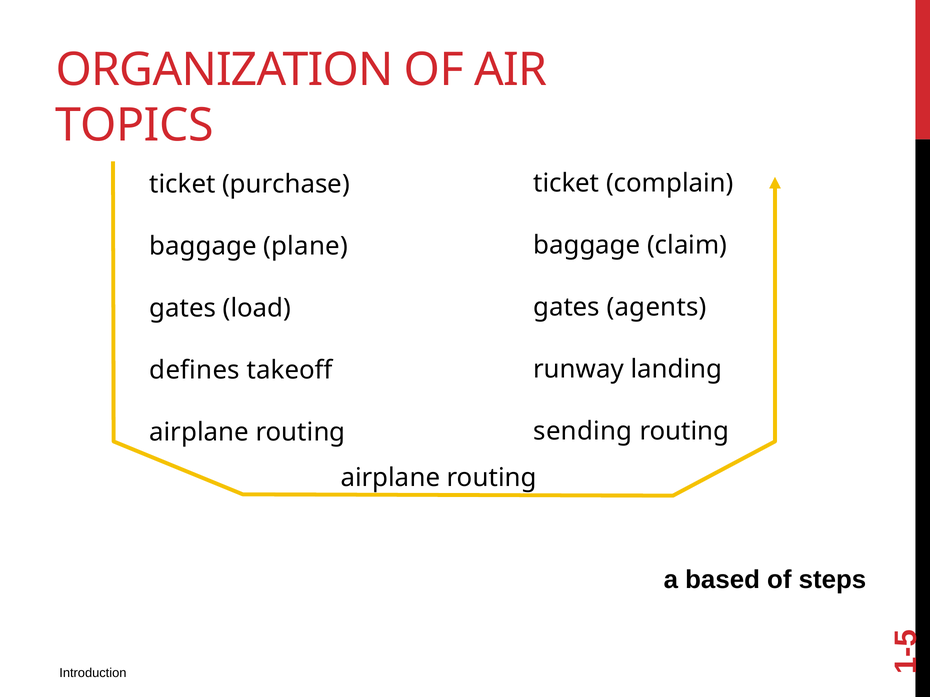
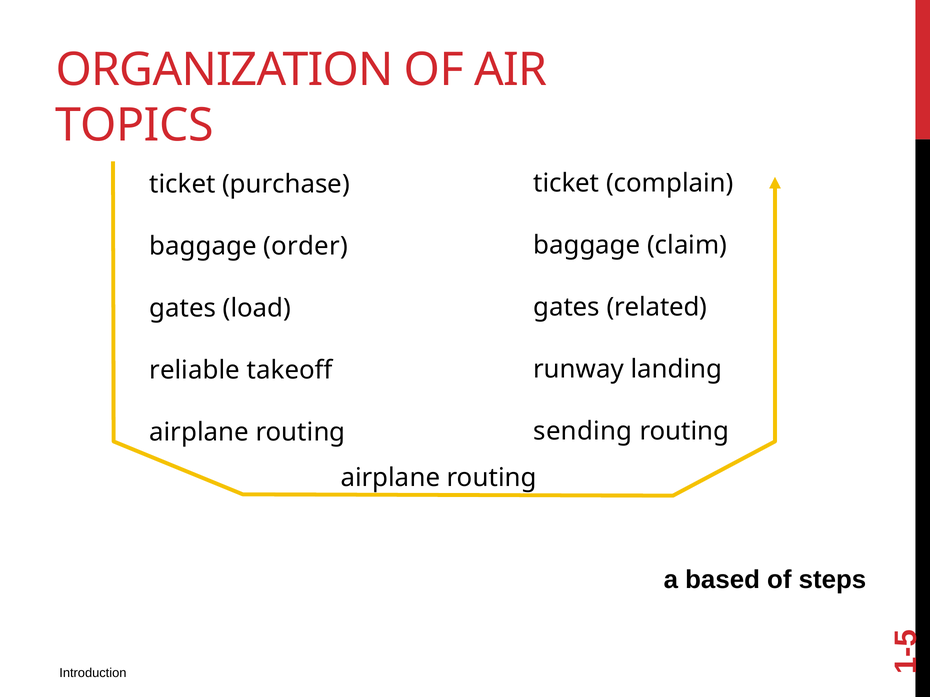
plane: plane -> order
agents: agents -> related
defines: defines -> reliable
